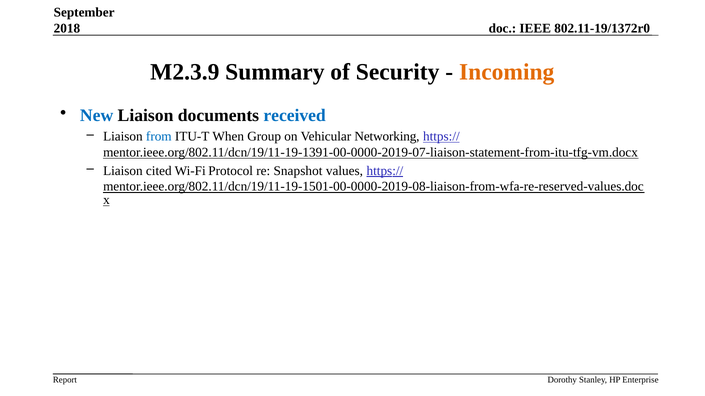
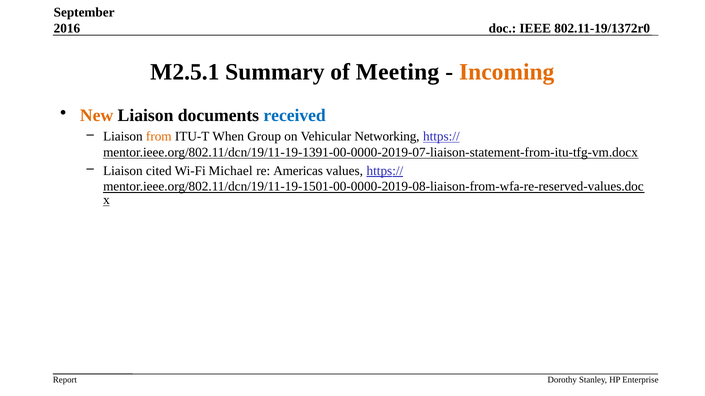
2018: 2018 -> 2016
M2.3.9: M2.3.9 -> M2.5.1
Security: Security -> Meeting
New colour: blue -> orange
from colour: blue -> orange
Protocol: Protocol -> Michael
Snapshot: Snapshot -> Americas
